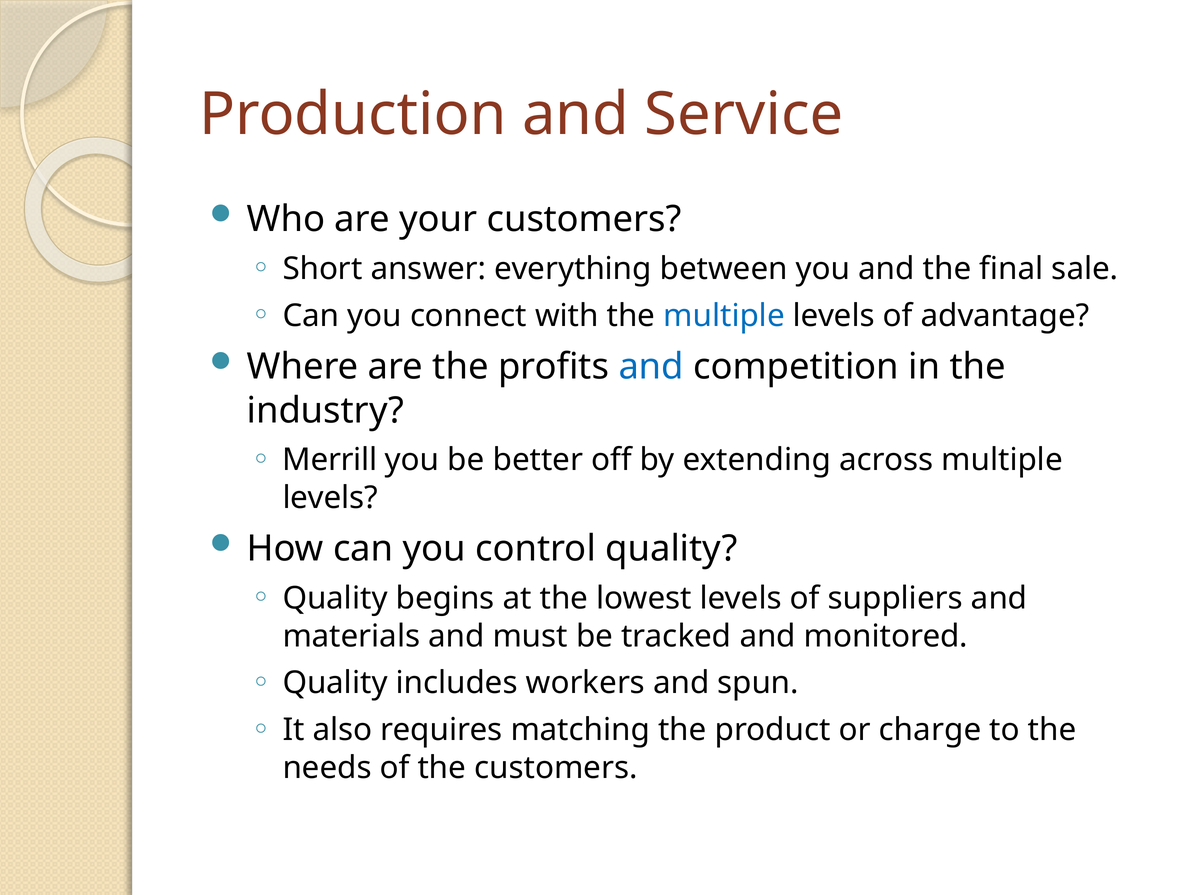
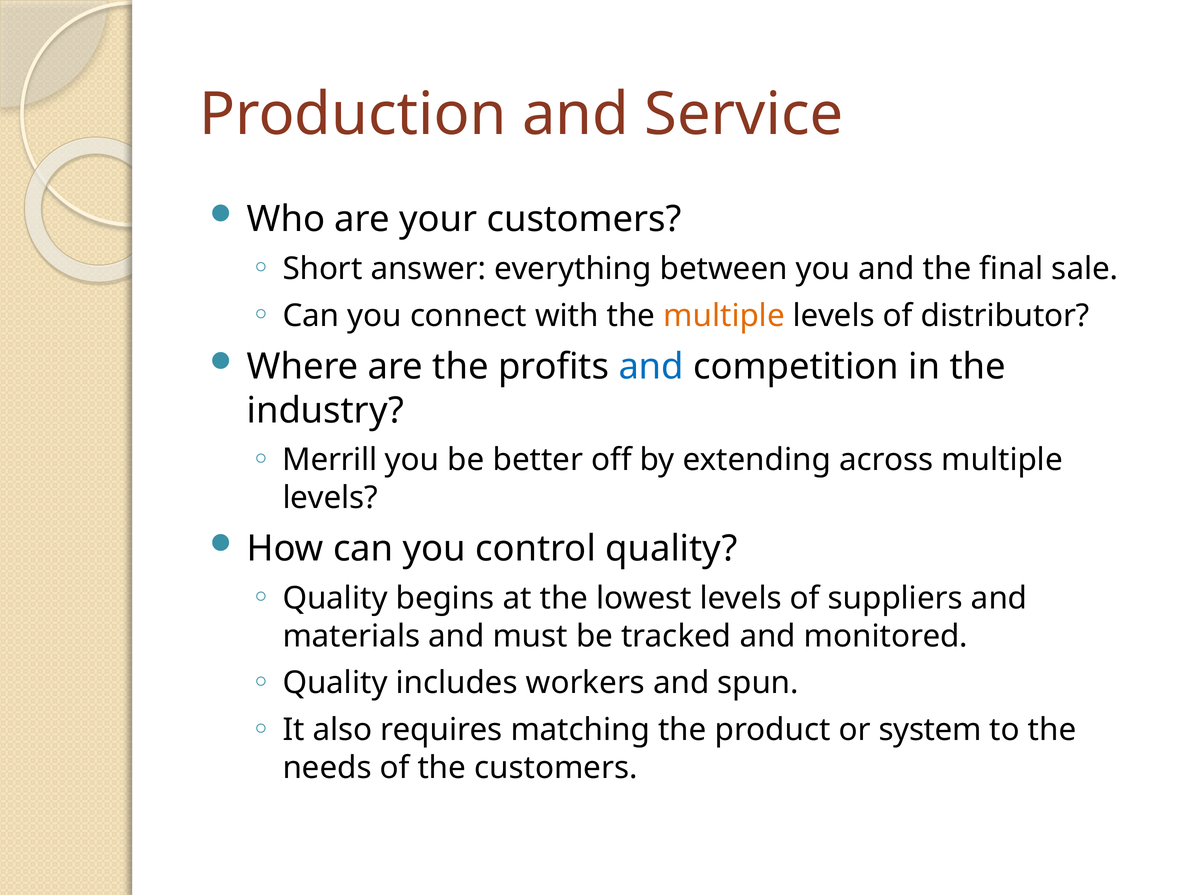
multiple at (724, 316) colour: blue -> orange
advantage: advantage -> distributor
charge: charge -> system
